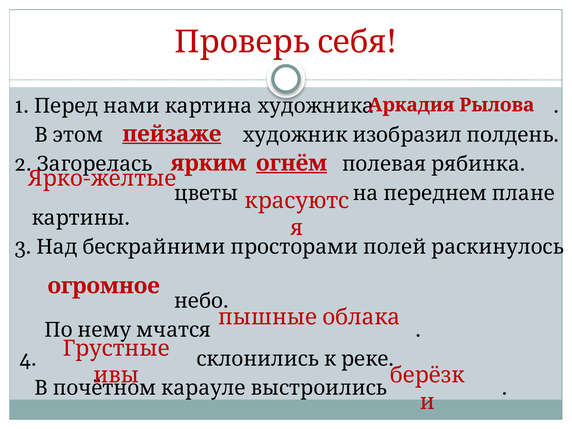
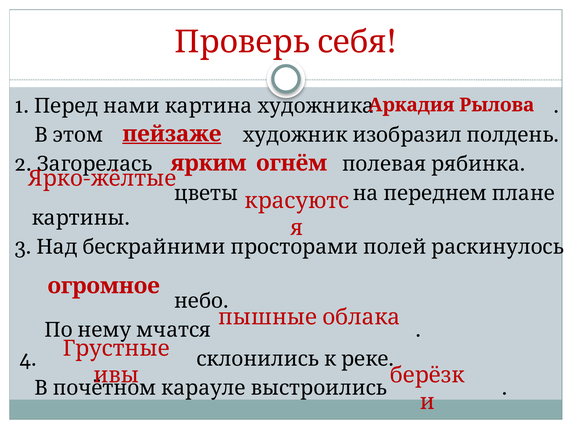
огнём underline: present -> none
